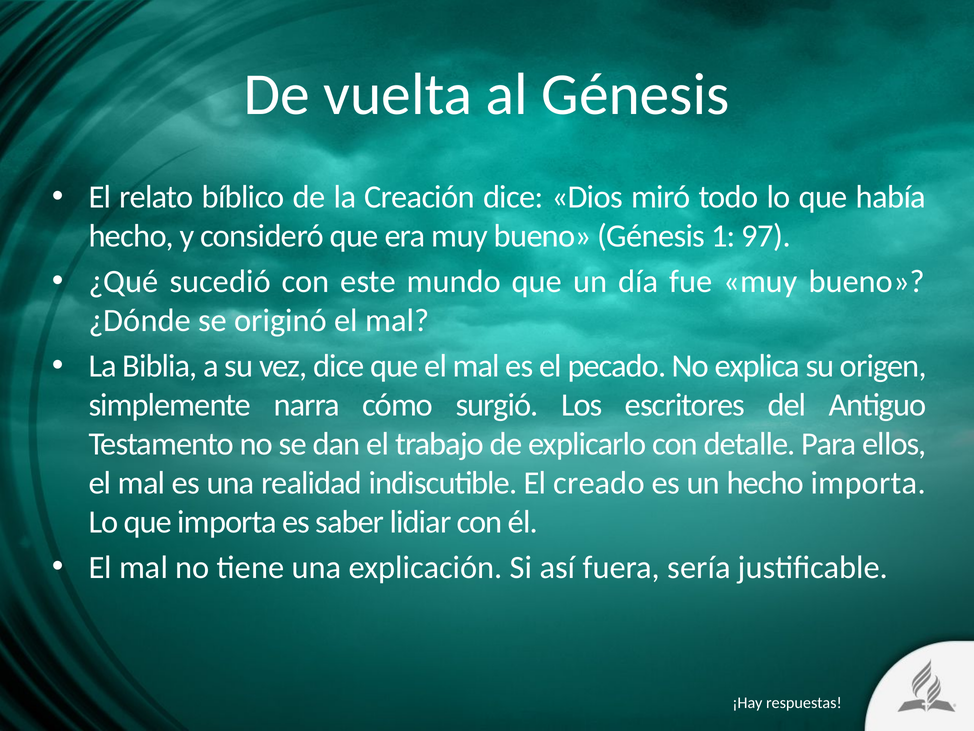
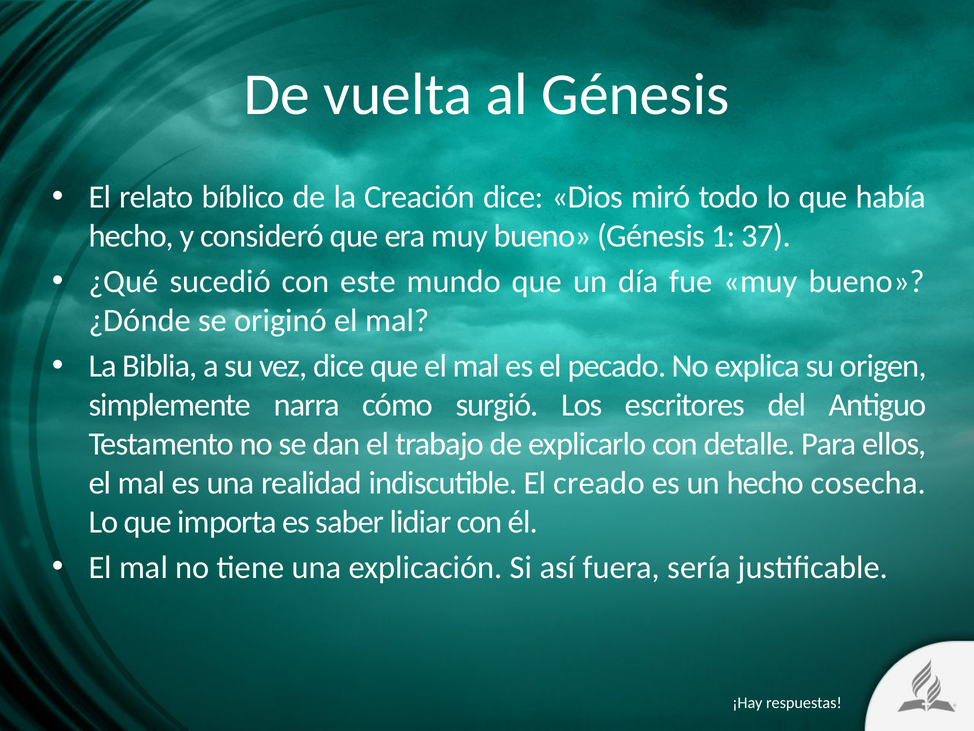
97: 97 -> 37
hecho importa: importa -> cosecha
